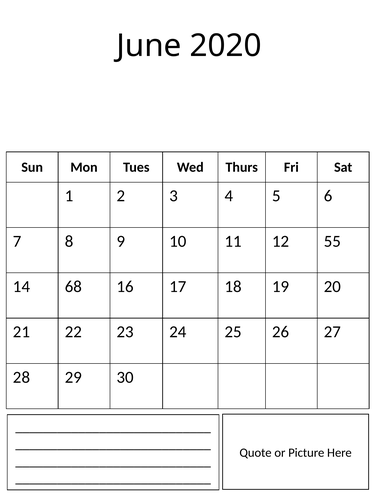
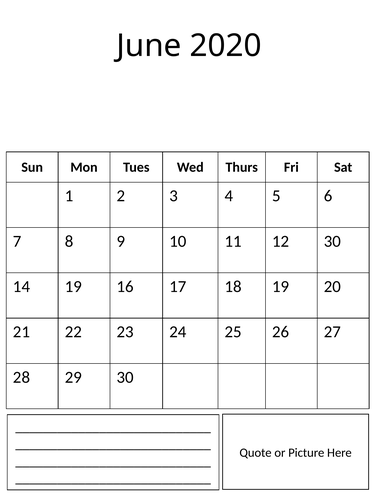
12 55: 55 -> 30
14 68: 68 -> 19
